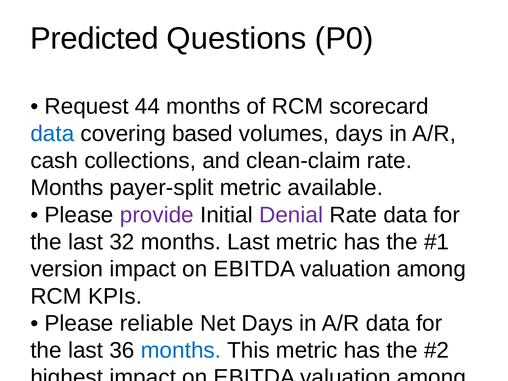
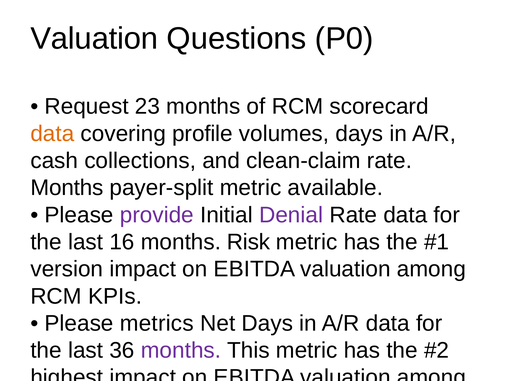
Predicted at (94, 39): Predicted -> Valuation
44: 44 -> 23
data at (52, 134) colour: blue -> orange
based: based -> profile
32: 32 -> 16
months Last: Last -> Risk
reliable: reliable -> metrics
months at (181, 350) colour: blue -> purple
